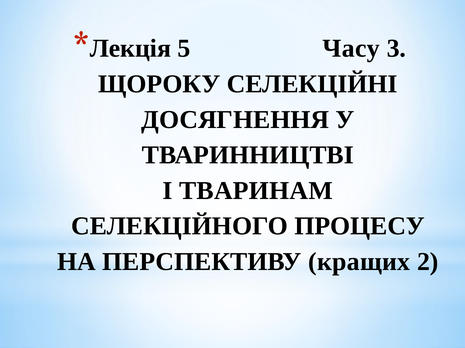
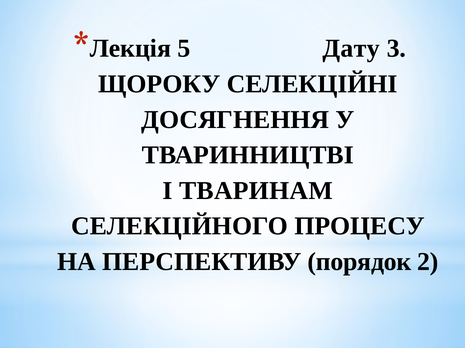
Часу: Часу -> Дату
кращих: кращих -> порядок
